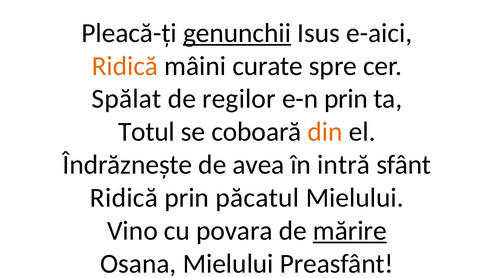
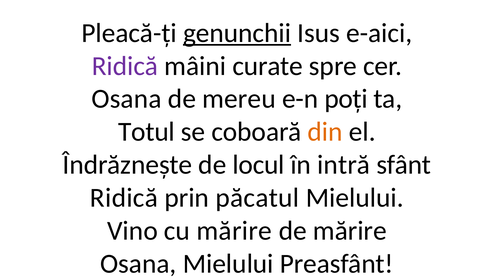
Ridică at (125, 66) colour: orange -> purple
Spălat at (126, 99): Spălat -> Osana
regilor: regilor -> mereu
e-n prin: prin -> poți
avea: avea -> locul
cu povara: povara -> mărire
mărire at (350, 231) underline: present -> none
